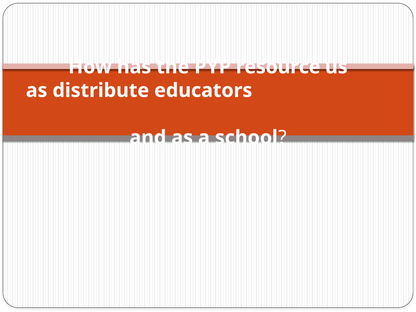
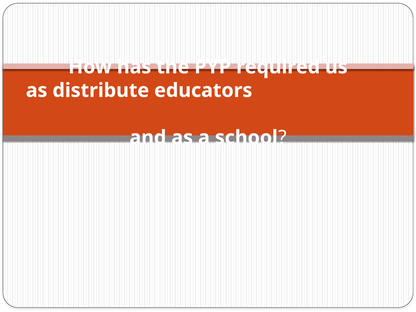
resource: resource -> required
